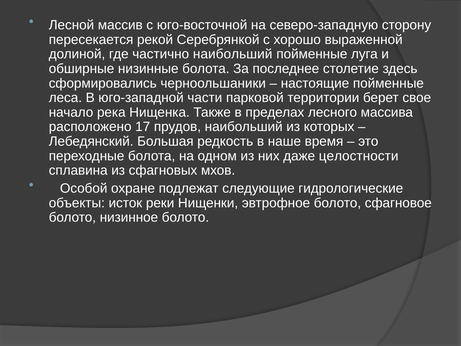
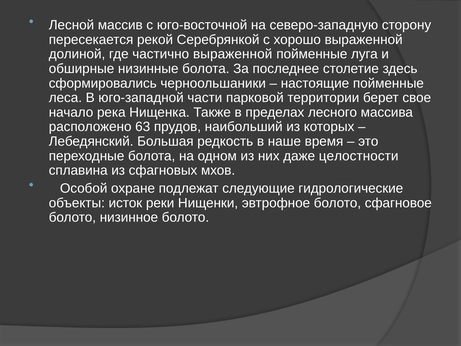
частично наибольший: наибольший -> выраженной
17: 17 -> 63
